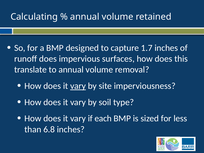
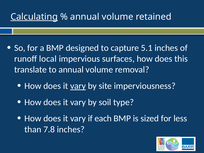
Calculating underline: none -> present
1.7: 1.7 -> 5.1
runoff does: does -> local
6.8: 6.8 -> 7.8
